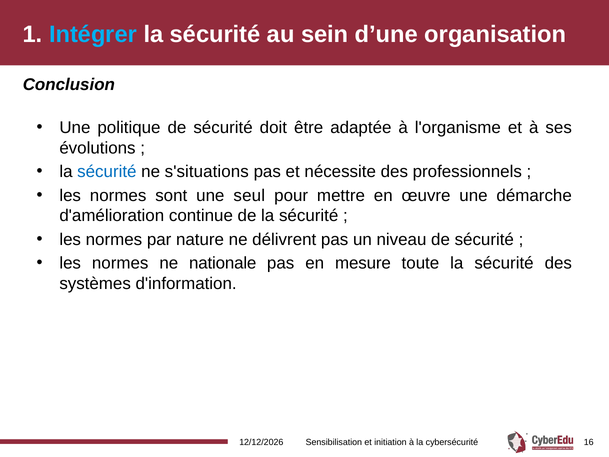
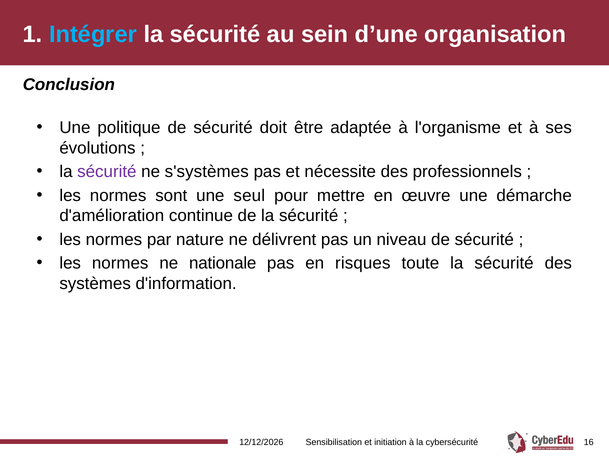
sécurité at (107, 172) colour: blue -> purple
s'situations: s'situations -> s'systèmes
mesure: mesure -> risques
